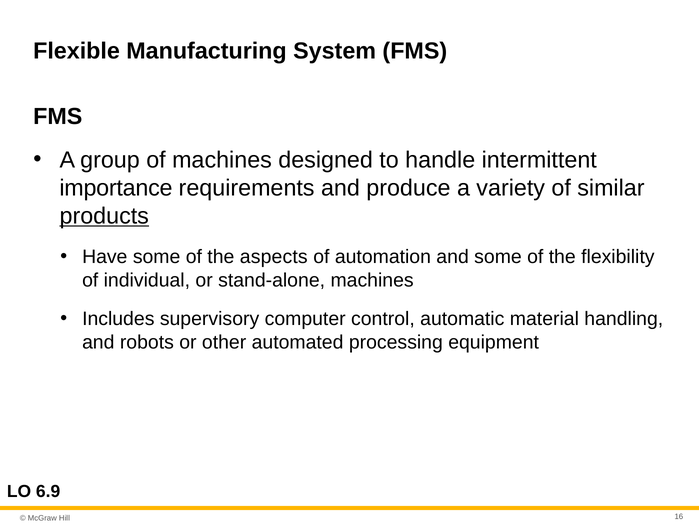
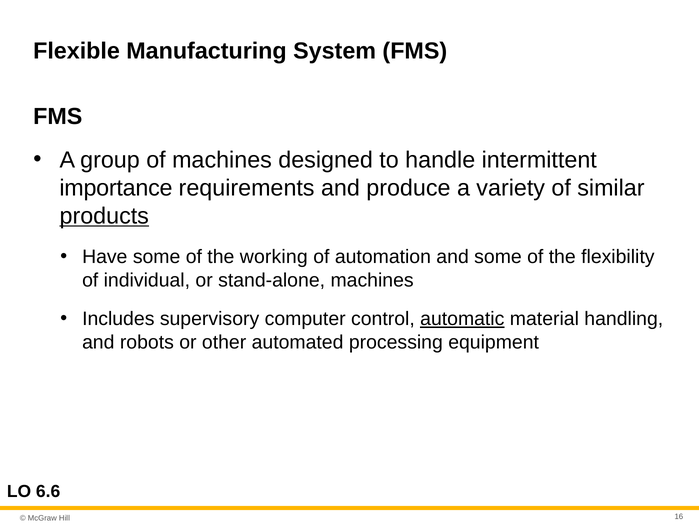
aspects: aspects -> working
automatic underline: none -> present
6.9: 6.9 -> 6.6
